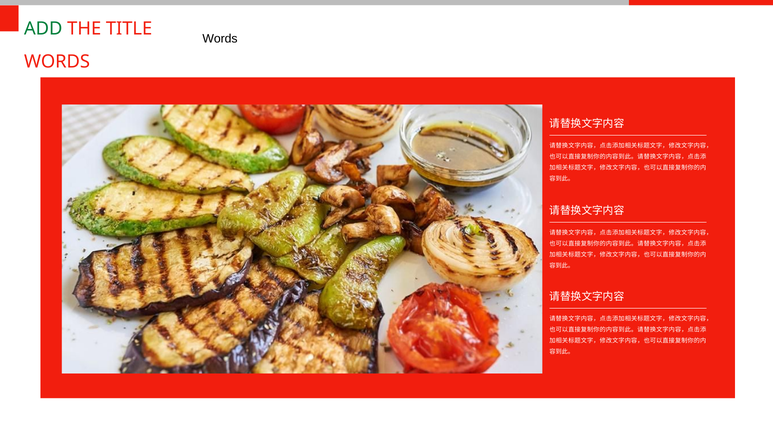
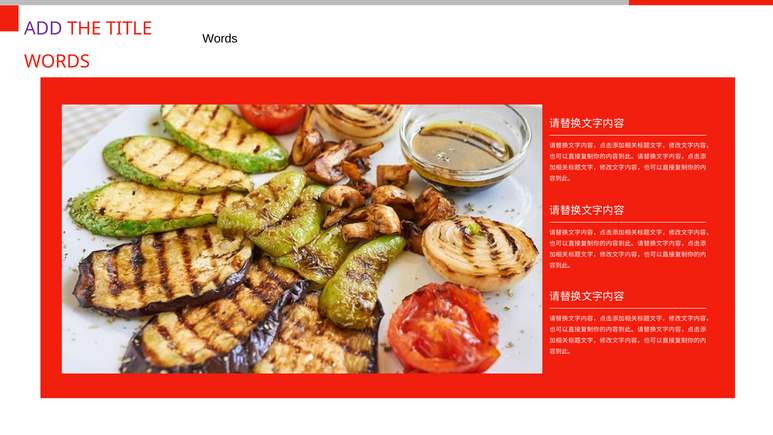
ADD at (43, 29) colour: green -> purple
